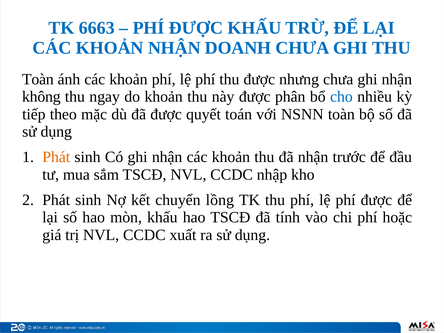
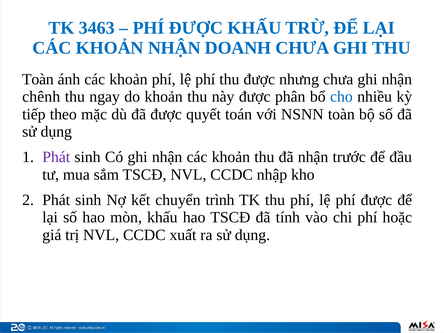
6663: 6663 -> 3463
không: không -> chênh
Phát at (56, 157) colour: orange -> purple
lồng: lồng -> trình
